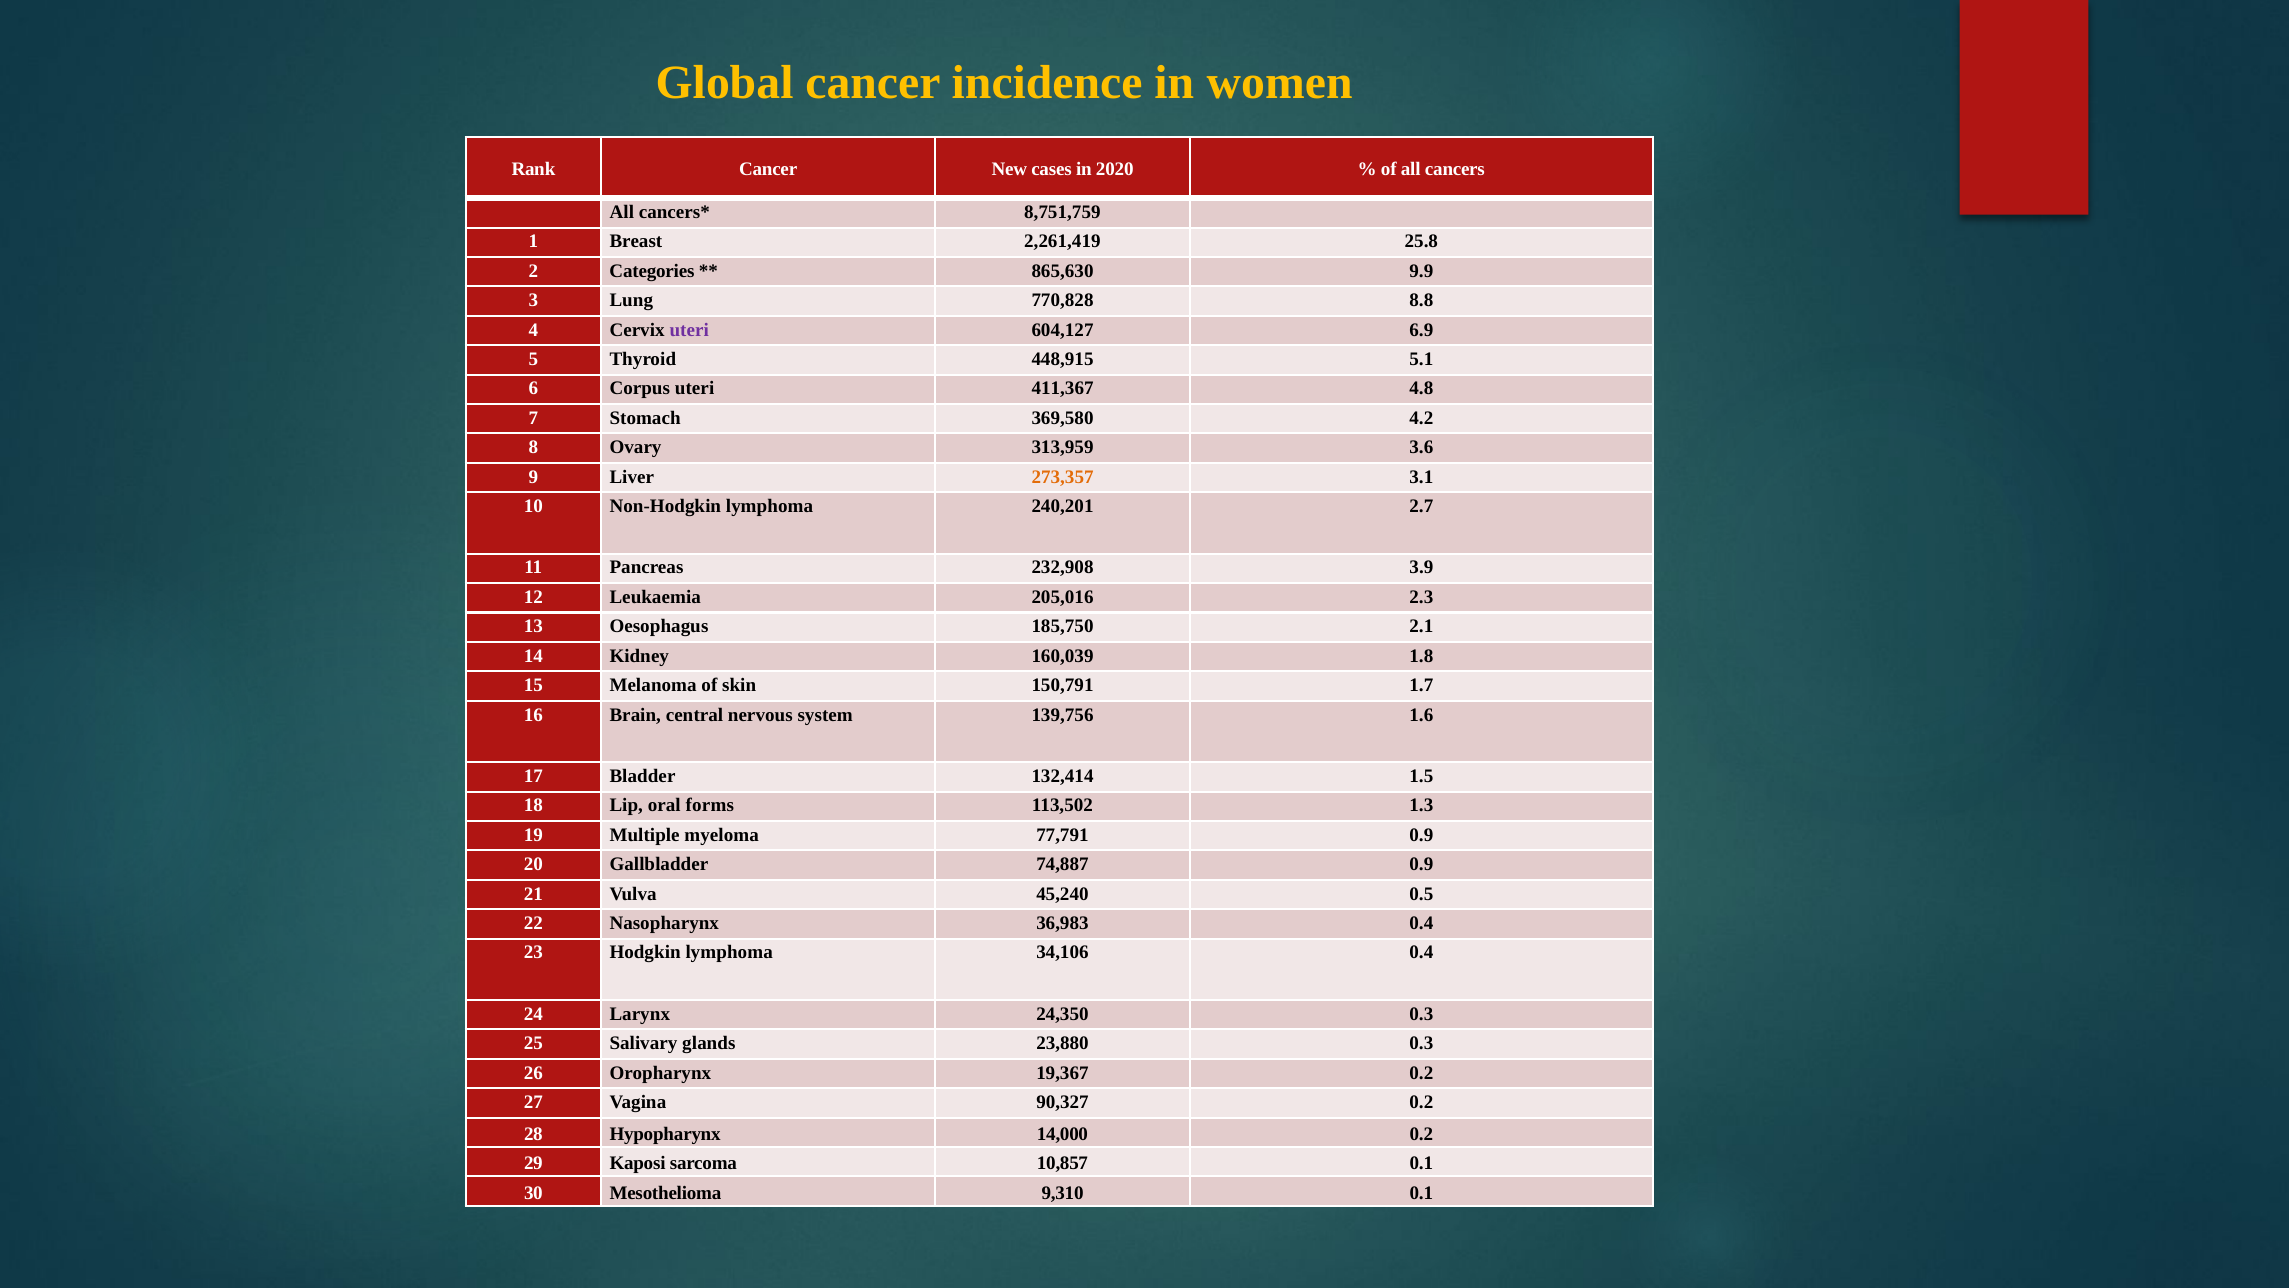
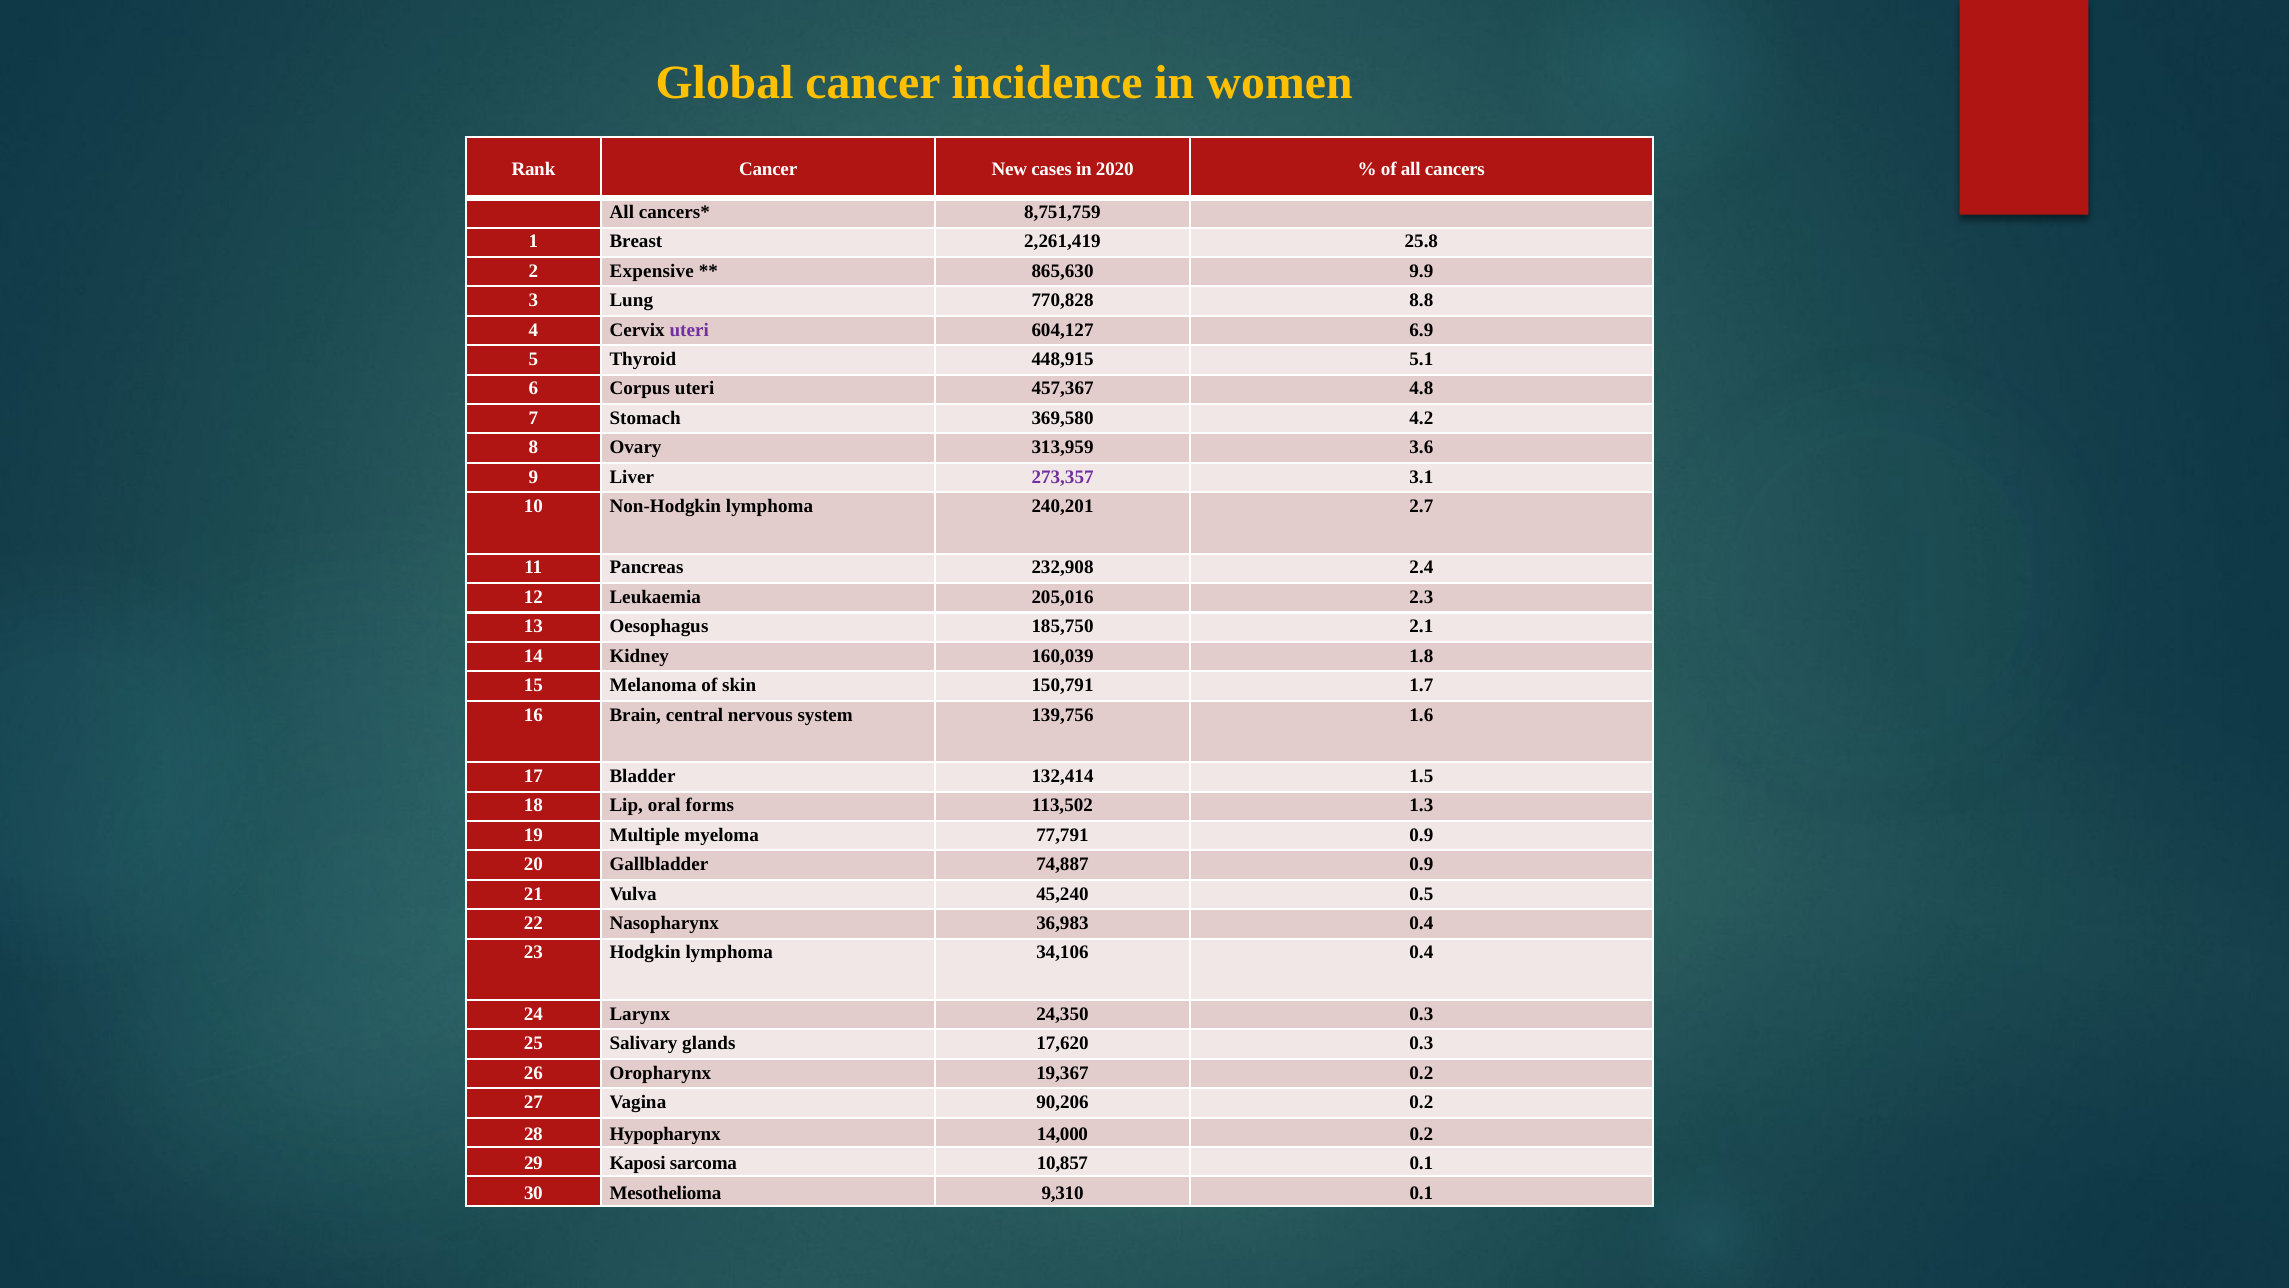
Categories: Categories -> Expensive
411,367: 411,367 -> 457,367
273,357 colour: orange -> purple
3.9: 3.9 -> 2.4
23,880: 23,880 -> 17,620
90,327: 90,327 -> 90,206
